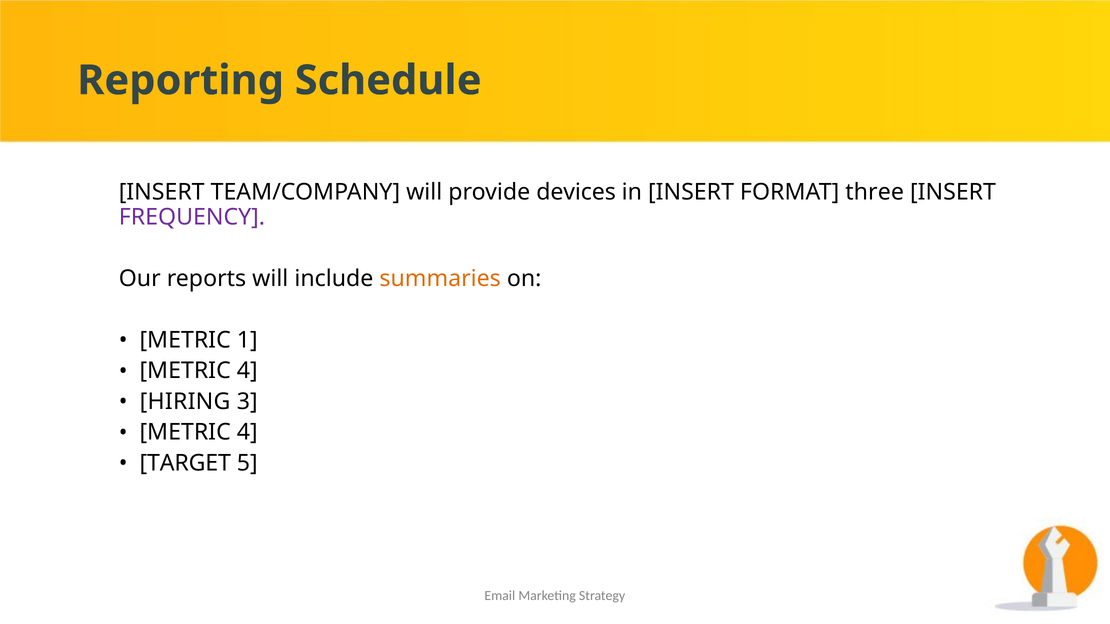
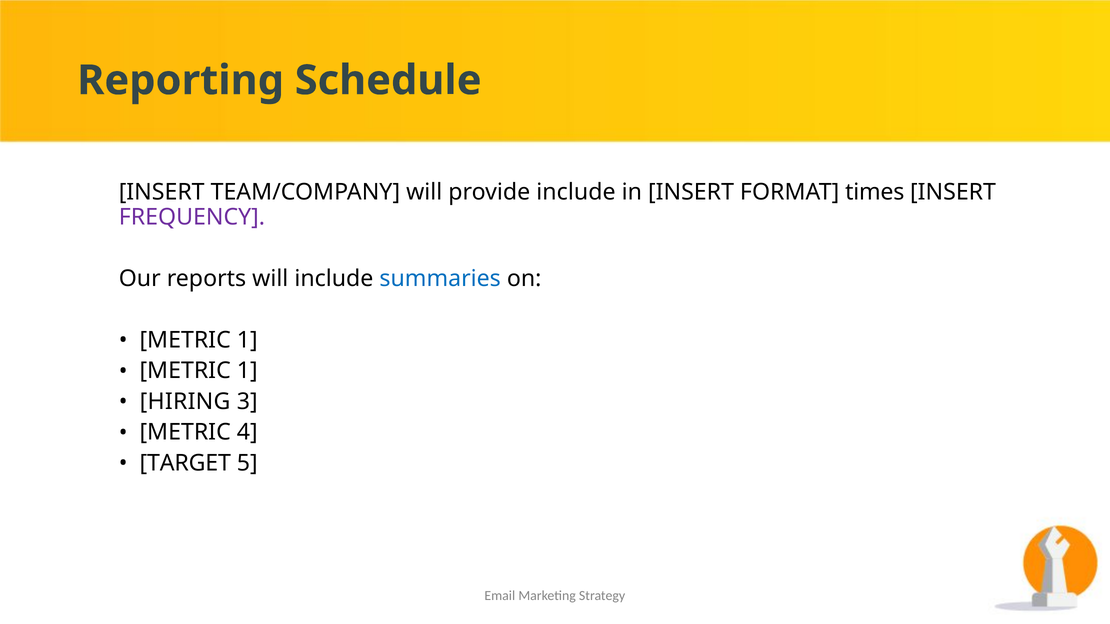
provide devices: devices -> include
three: three -> times
summaries colour: orange -> blue
4 at (247, 371): 4 -> 1
